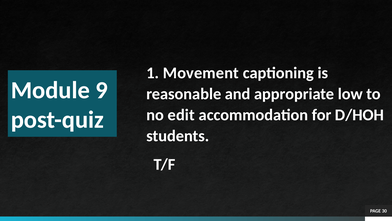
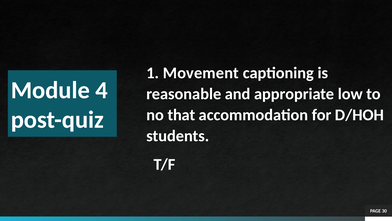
9: 9 -> 4
edit: edit -> that
